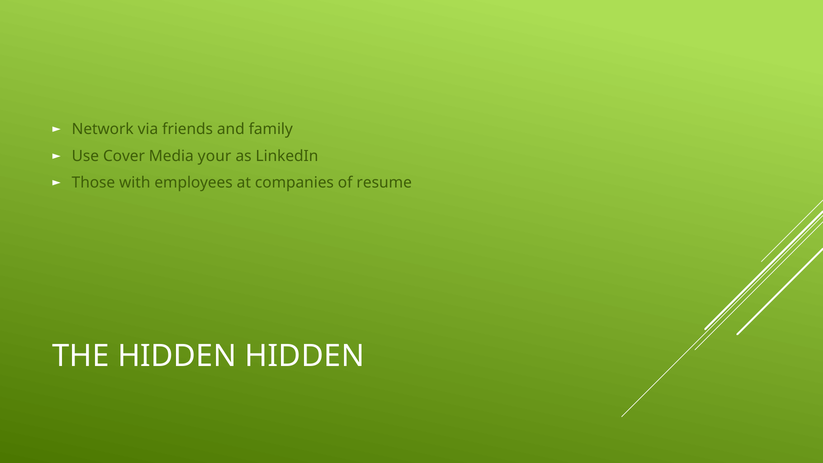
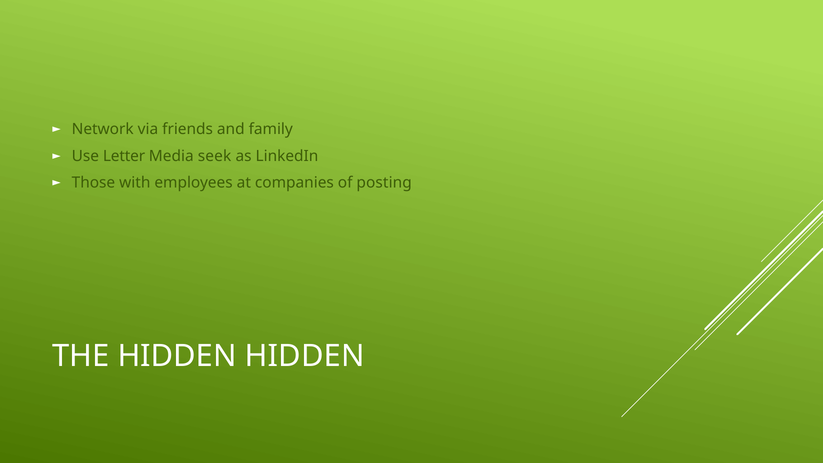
Cover: Cover -> Letter
your: your -> seek
resume: resume -> posting
